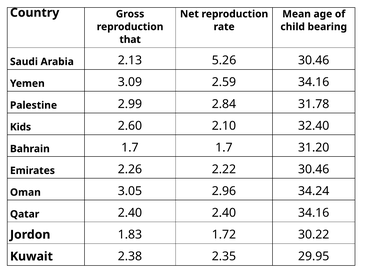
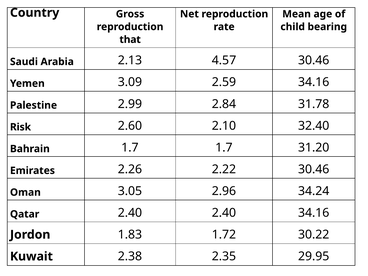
5.26: 5.26 -> 4.57
Kids: Kids -> Risk
